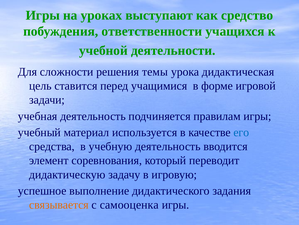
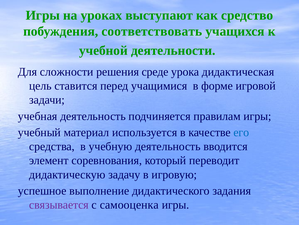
ответственности: ответственности -> соответствовать
темы: темы -> среде
связывается colour: orange -> purple
